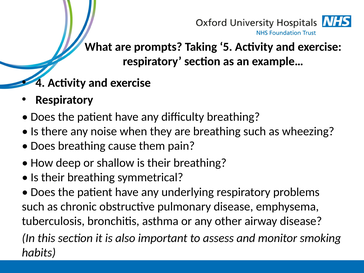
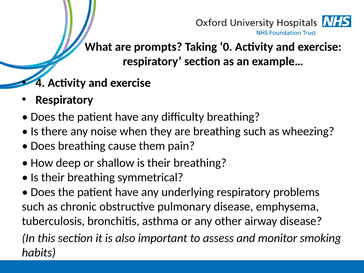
5: 5 -> 0
